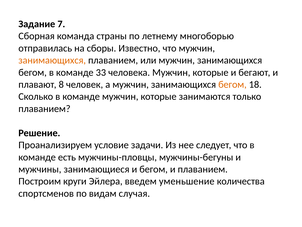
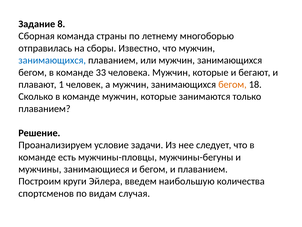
7: 7 -> 8
занимающихся at (52, 60) colour: orange -> blue
8: 8 -> 1
уменьшение: уменьшение -> наибольшую
